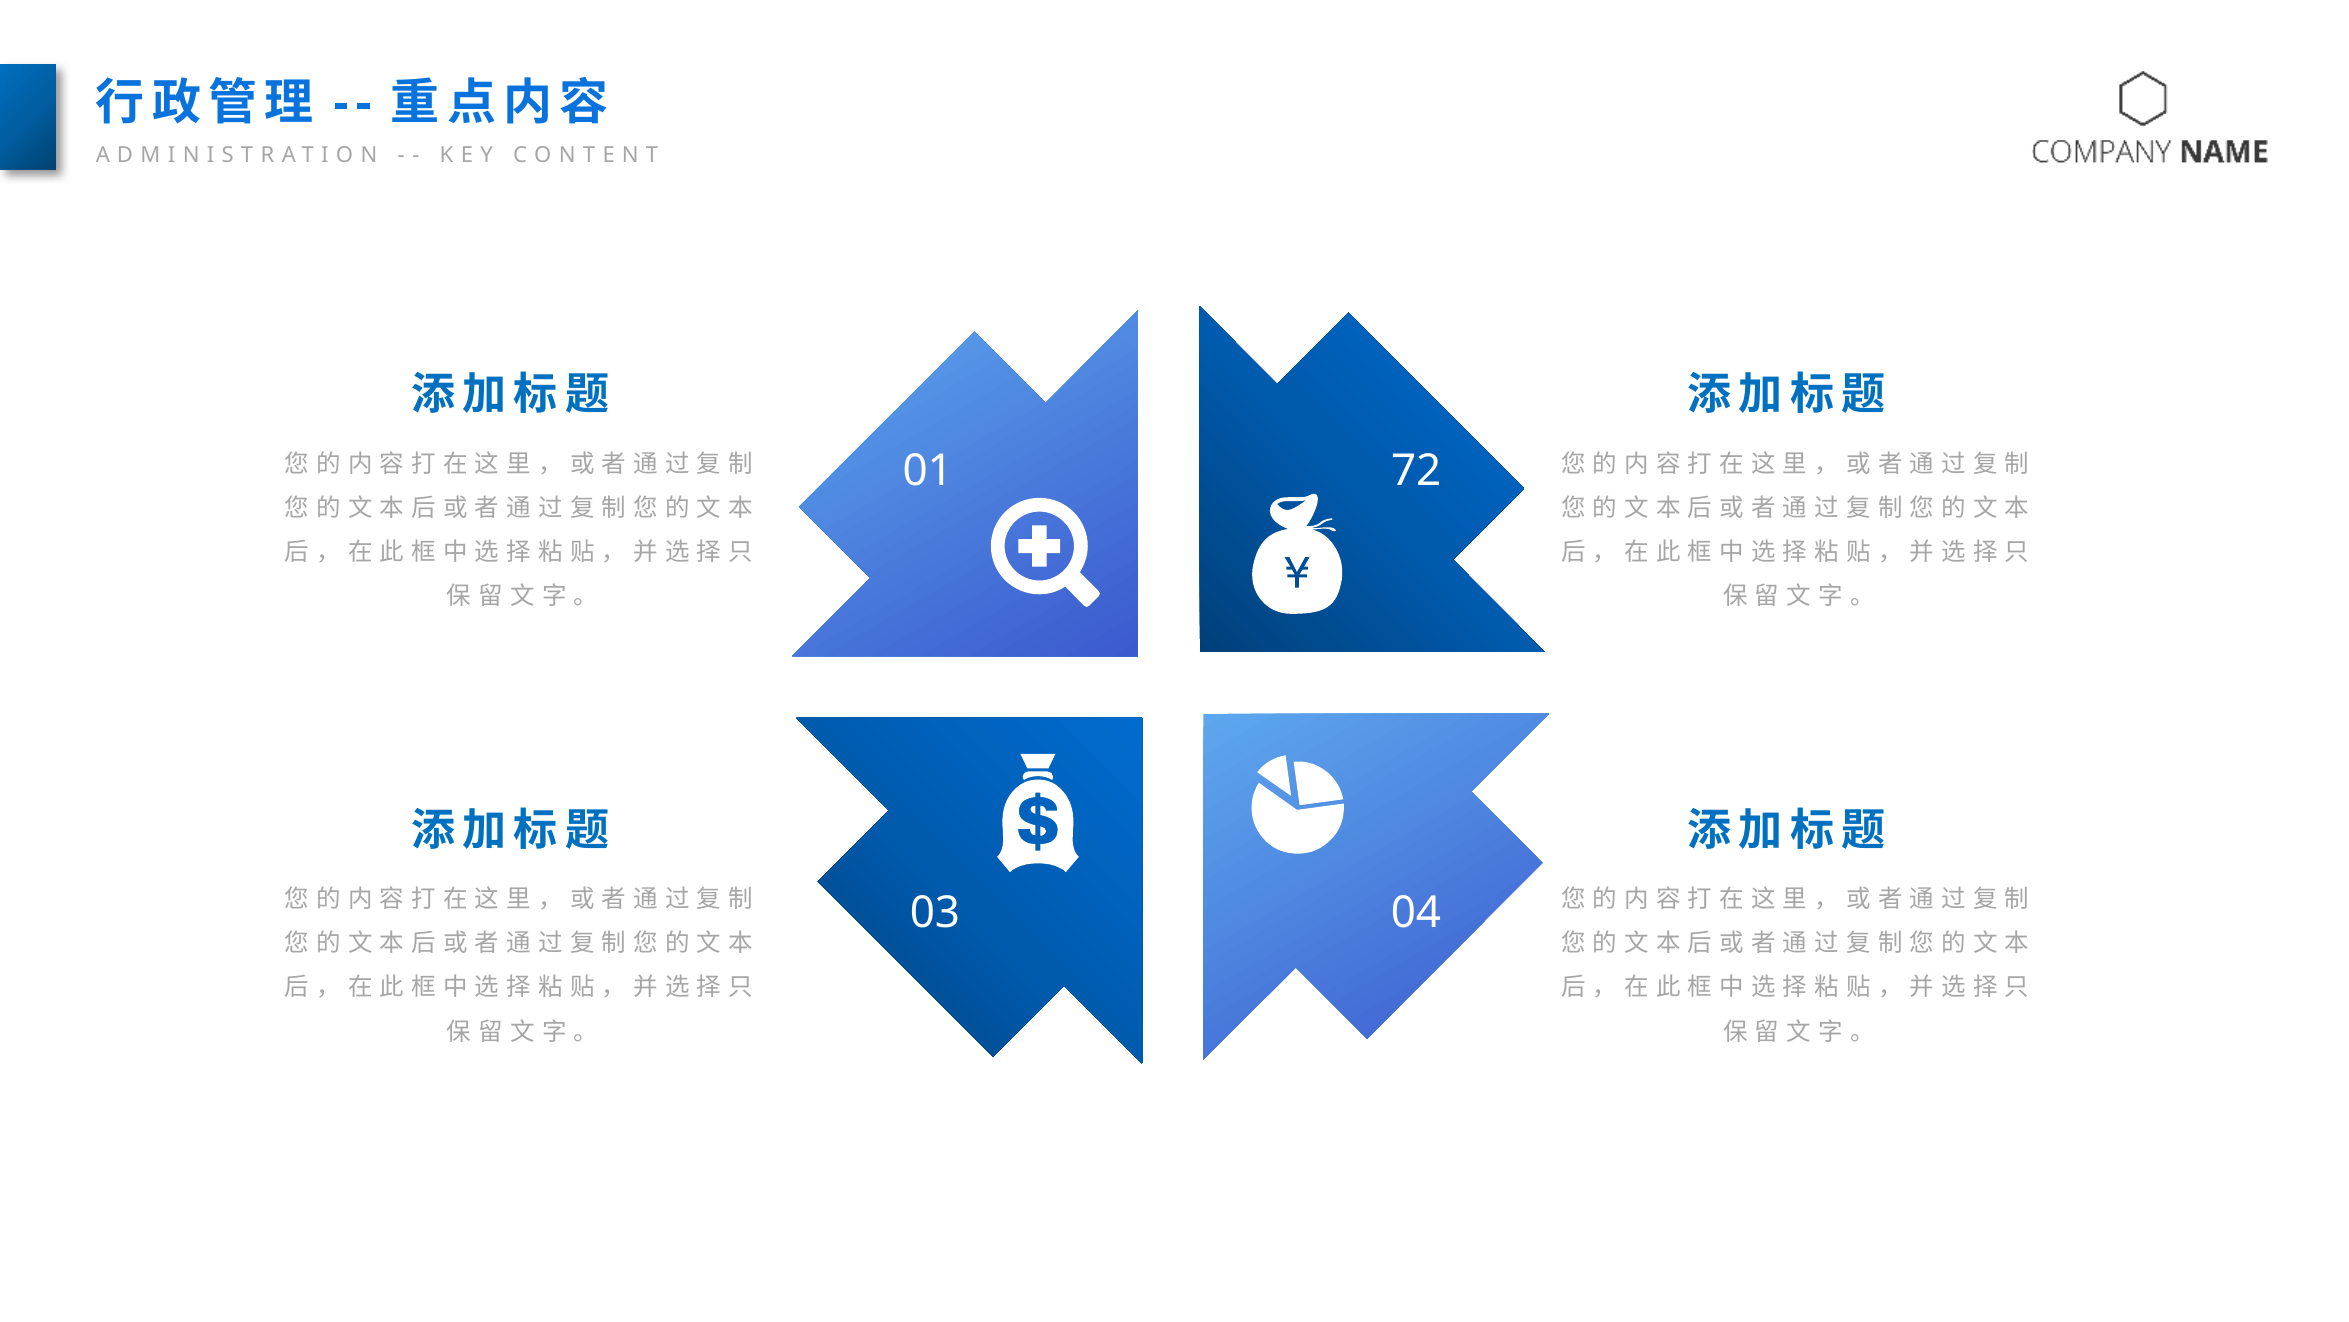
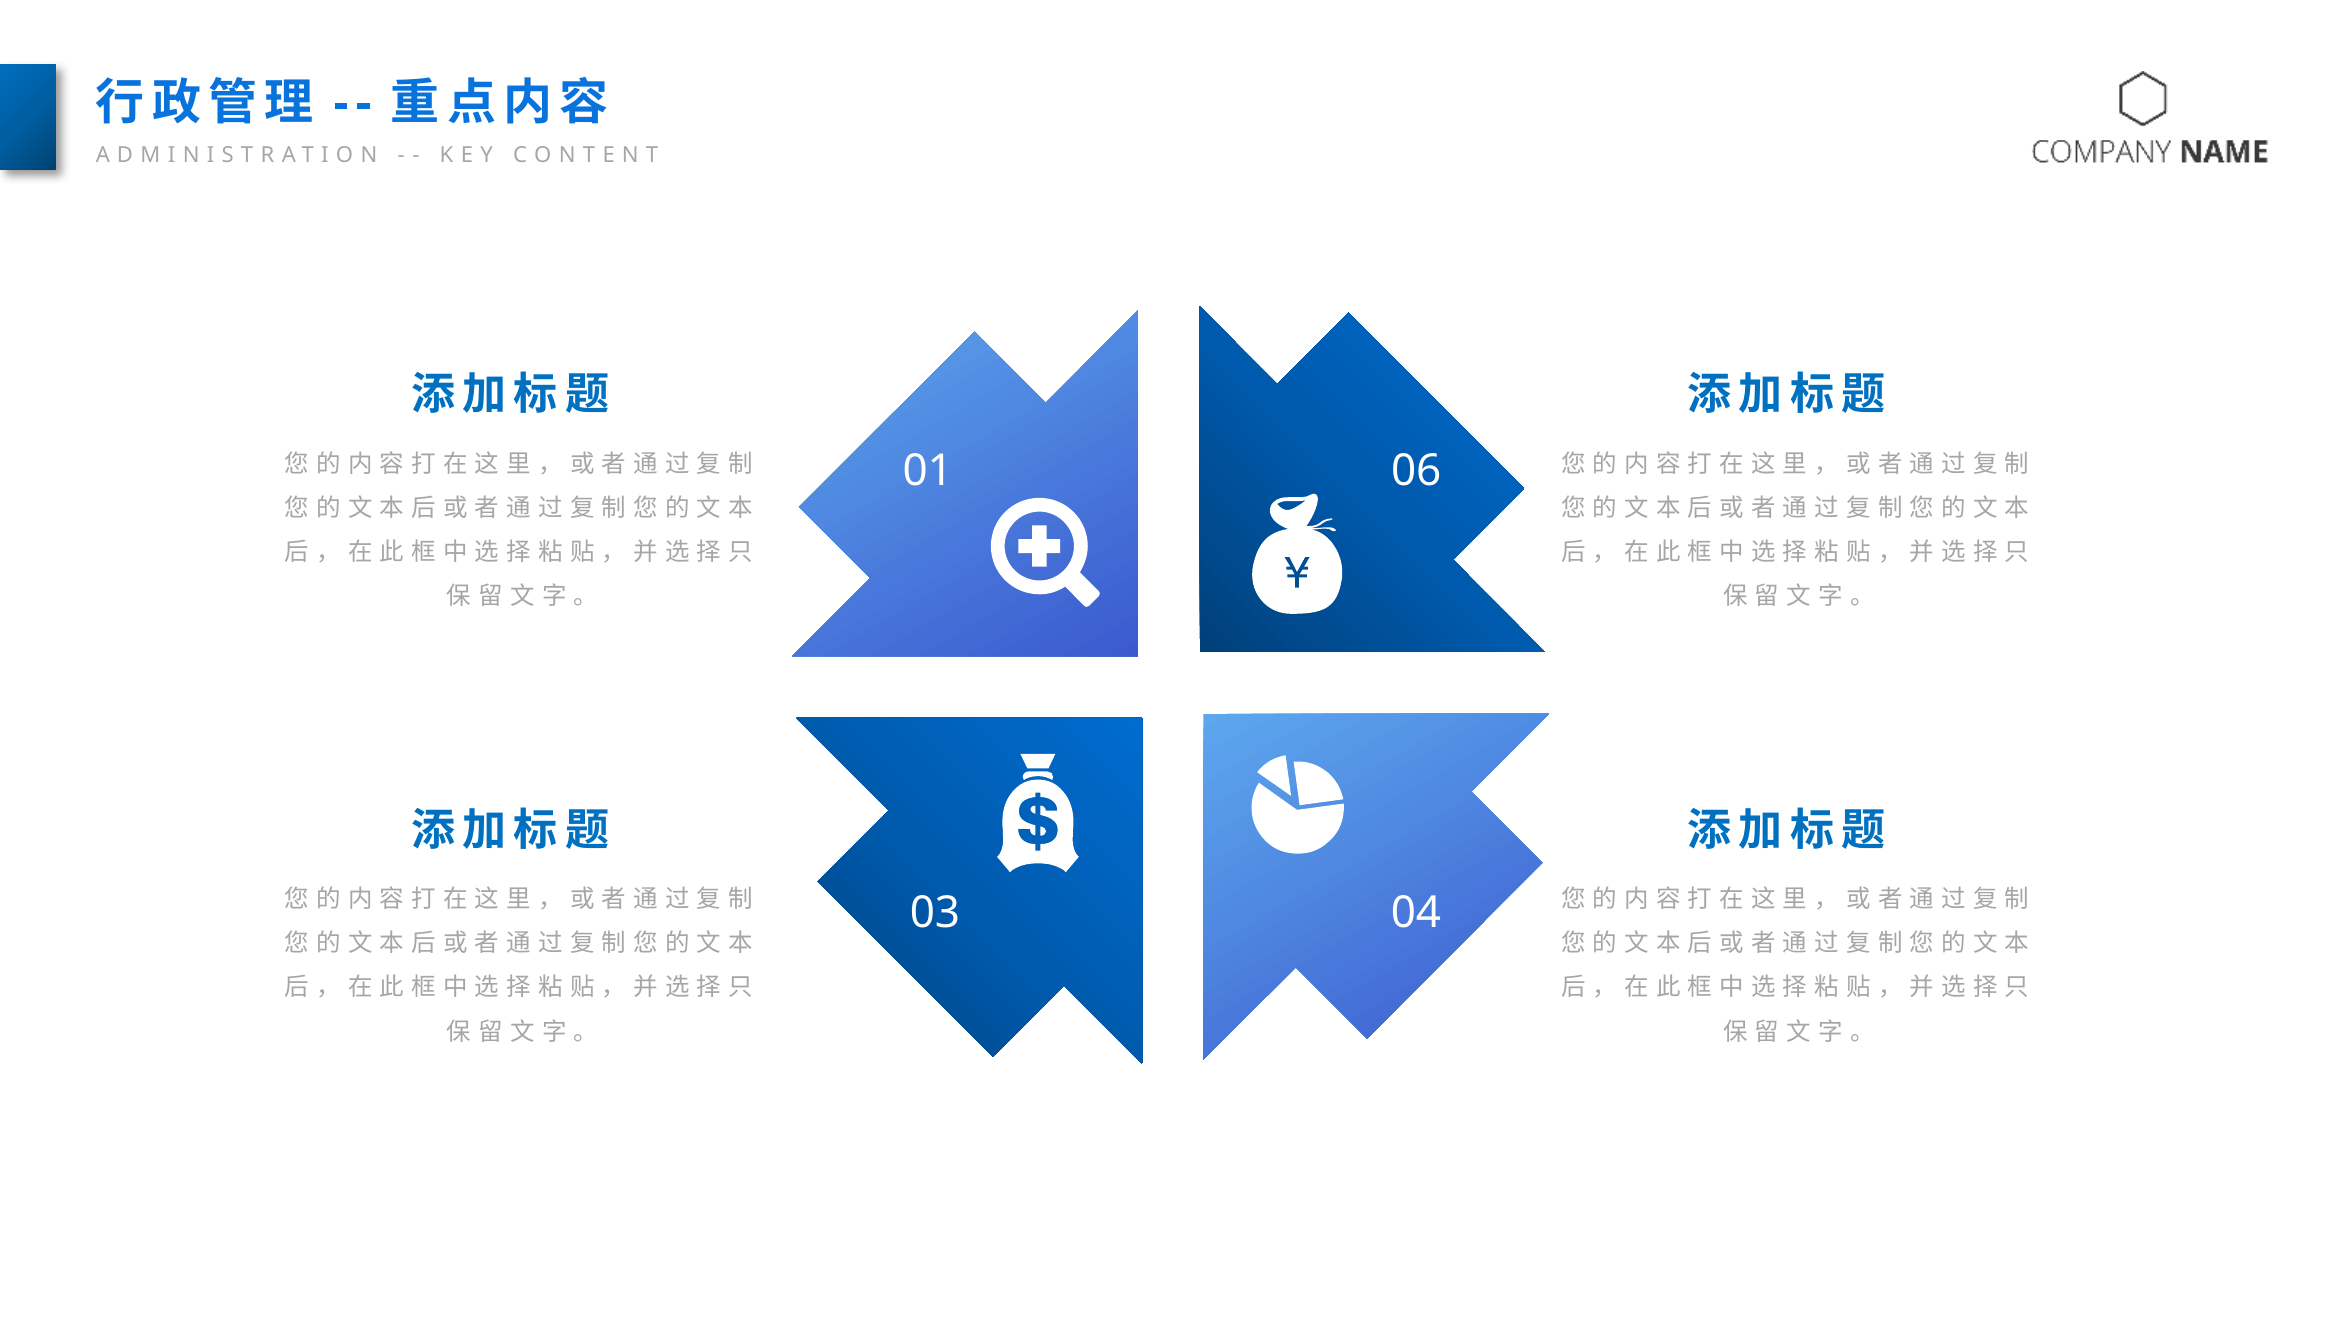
72: 72 -> 06
